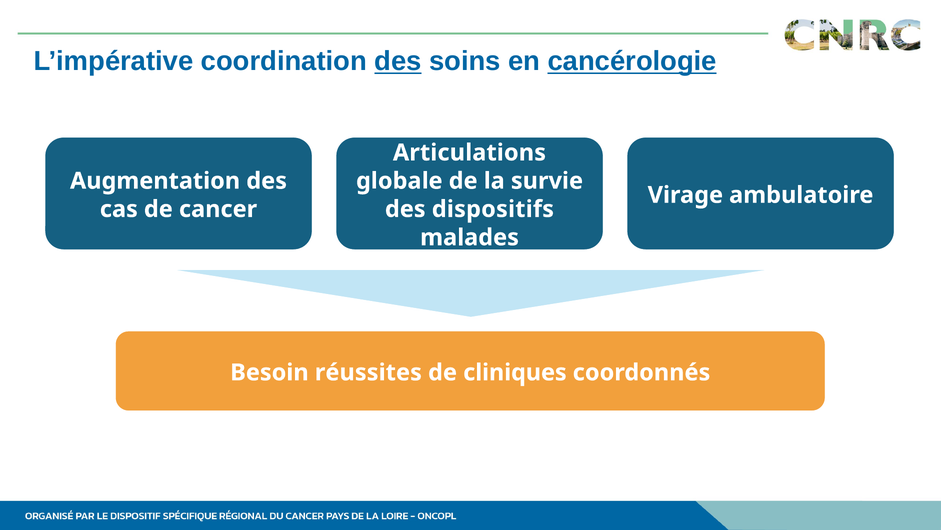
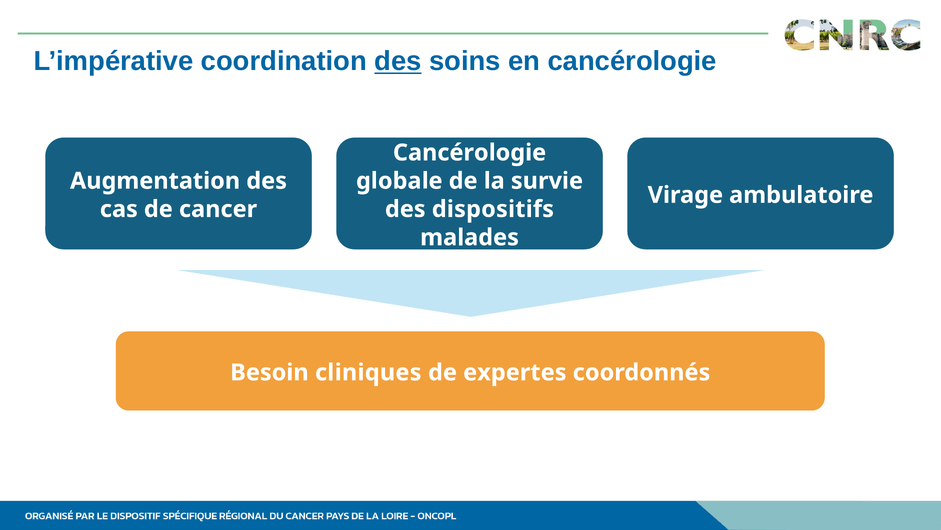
cancérologie at (632, 61) underline: present -> none
Articulations at (469, 152): Articulations -> Cancérologie
réussites: réussites -> cliniques
cliniques: cliniques -> expertes
